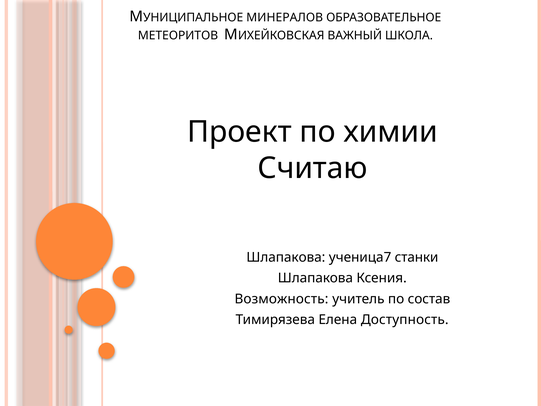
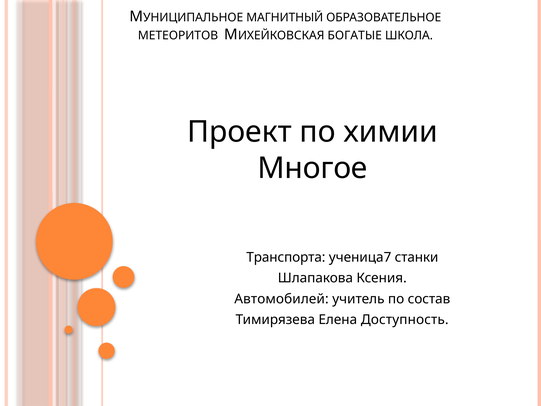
МИНЕРАЛОВ: МИНЕРАЛОВ -> МАГНИТНЫЙ
ВАЖНЫЙ: ВАЖНЫЙ -> БОГАТЫЕ
Считаю: Считаю -> Многое
Шлапакова at (286, 257): Шлапакова -> Транспорта
Возможность: Возможность -> Автомобилей
